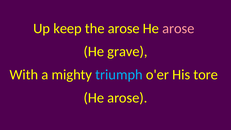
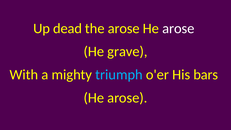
keep: keep -> dead
arose at (178, 28) colour: pink -> white
tore: tore -> bars
